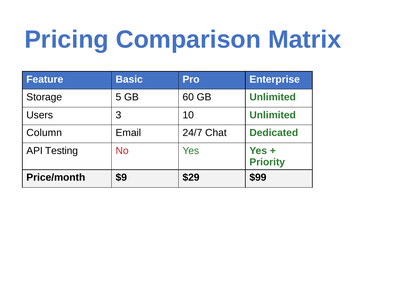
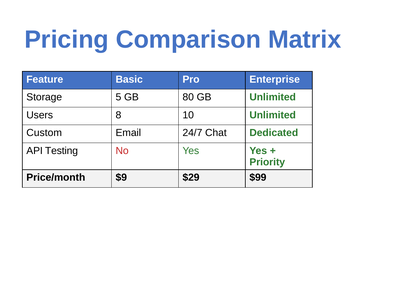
60: 60 -> 80
3: 3 -> 8
Column: Column -> Custom
